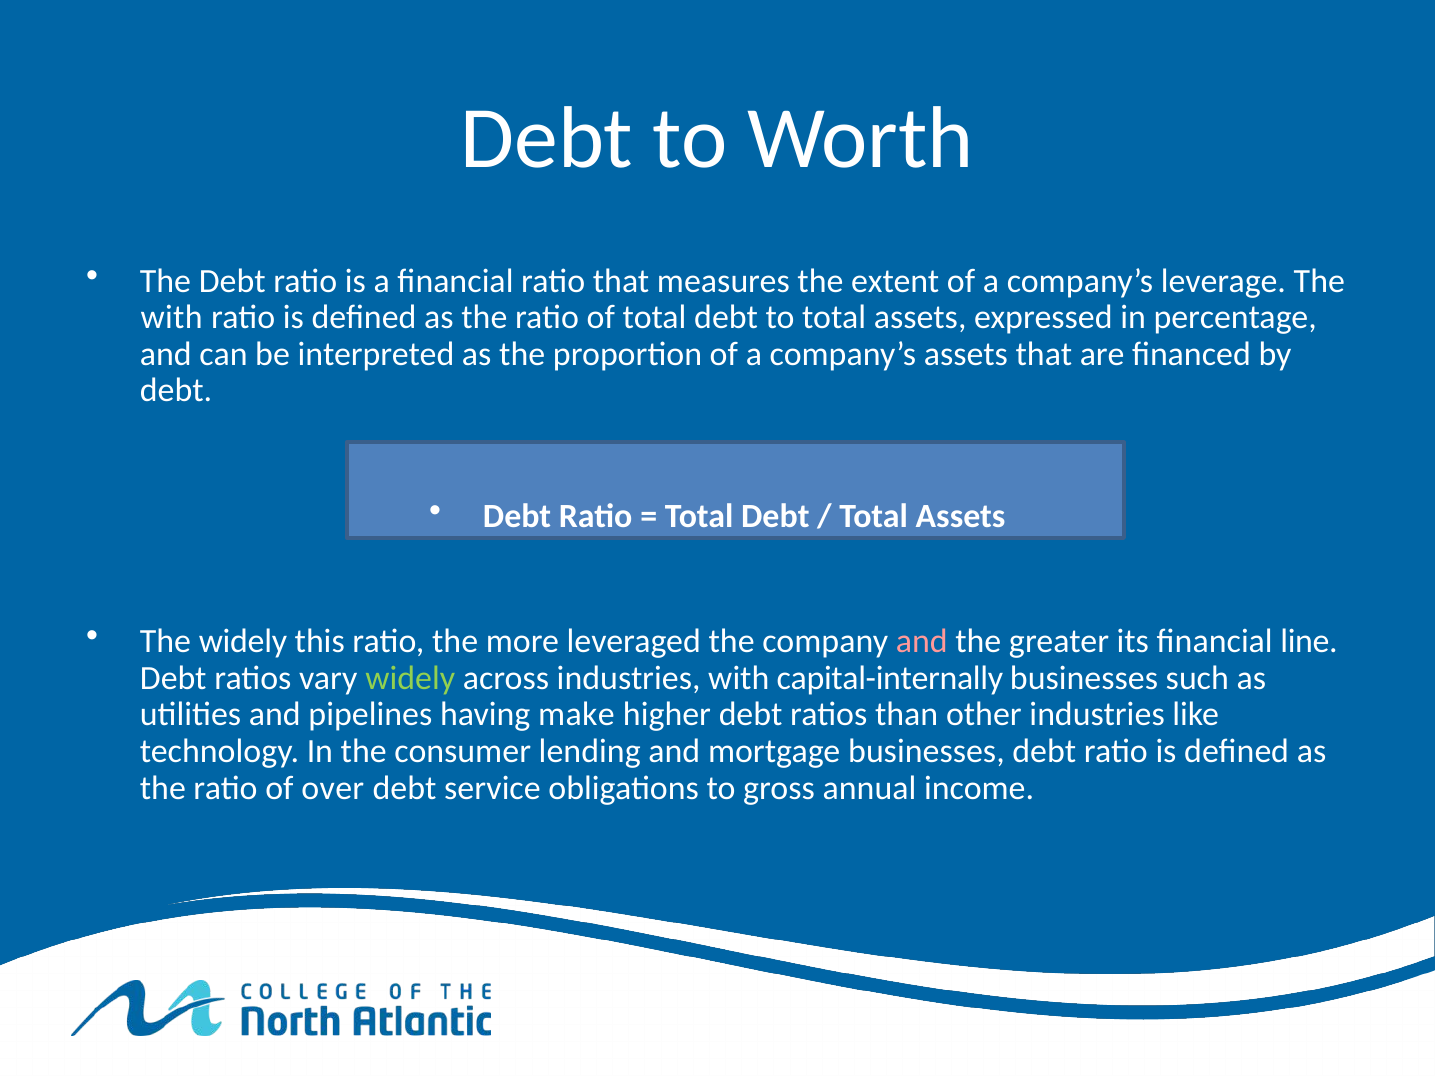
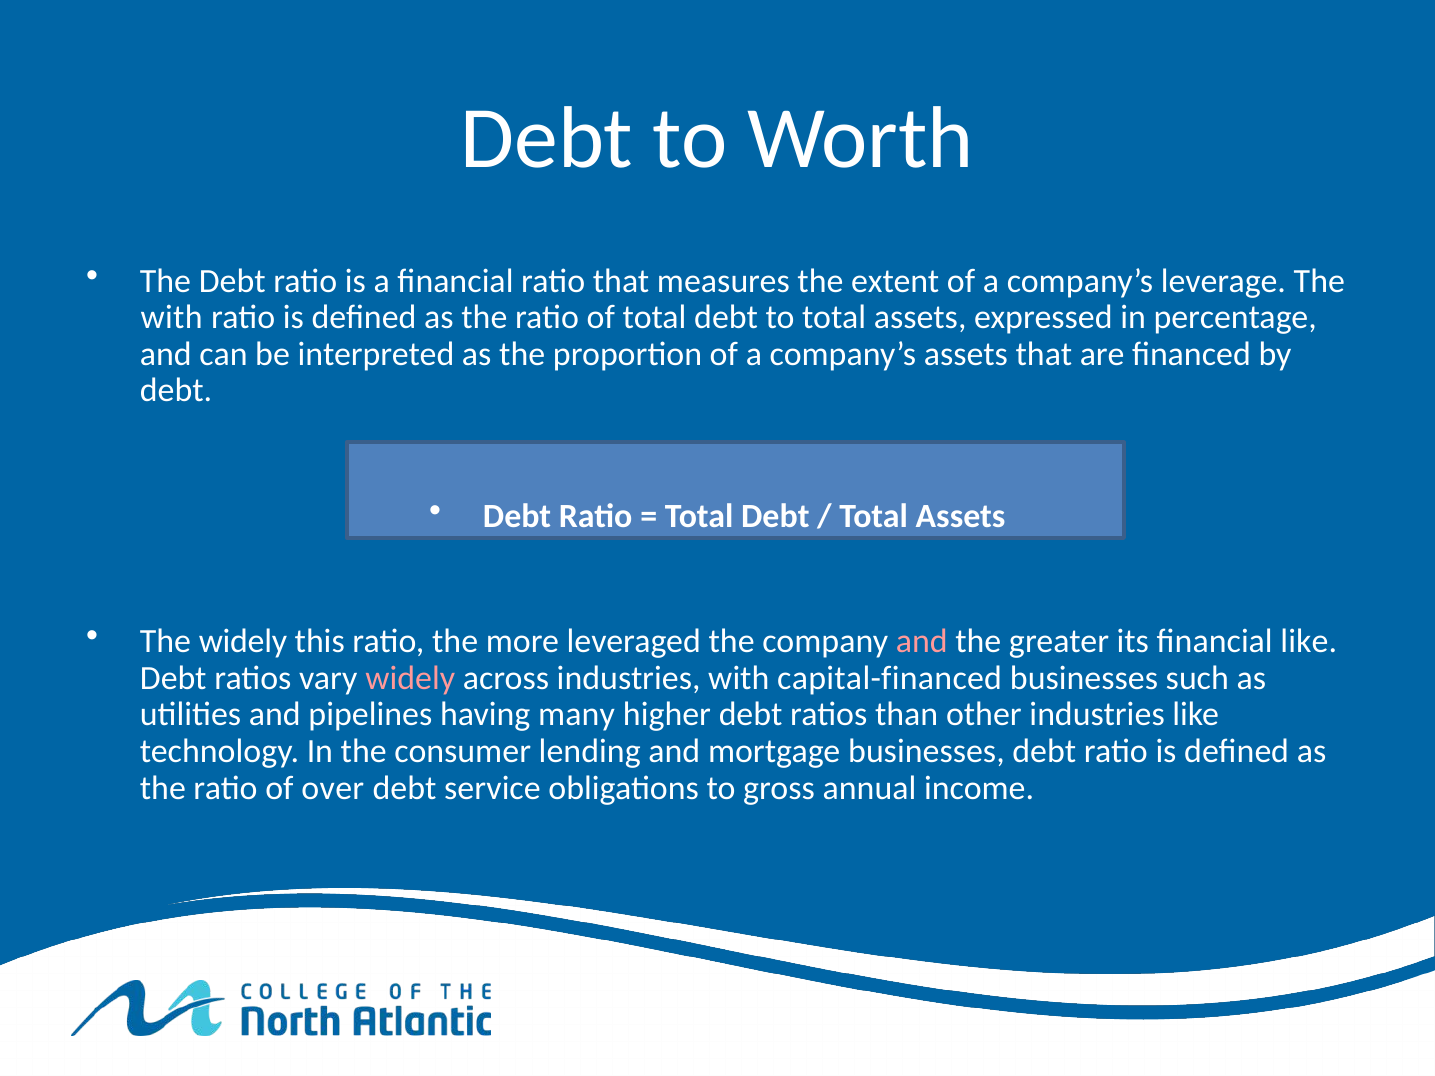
financial line: line -> like
widely at (410, 678) colour: light green -> pink
capital-internally: capital-internally -> capital-financed
make: make -> many
